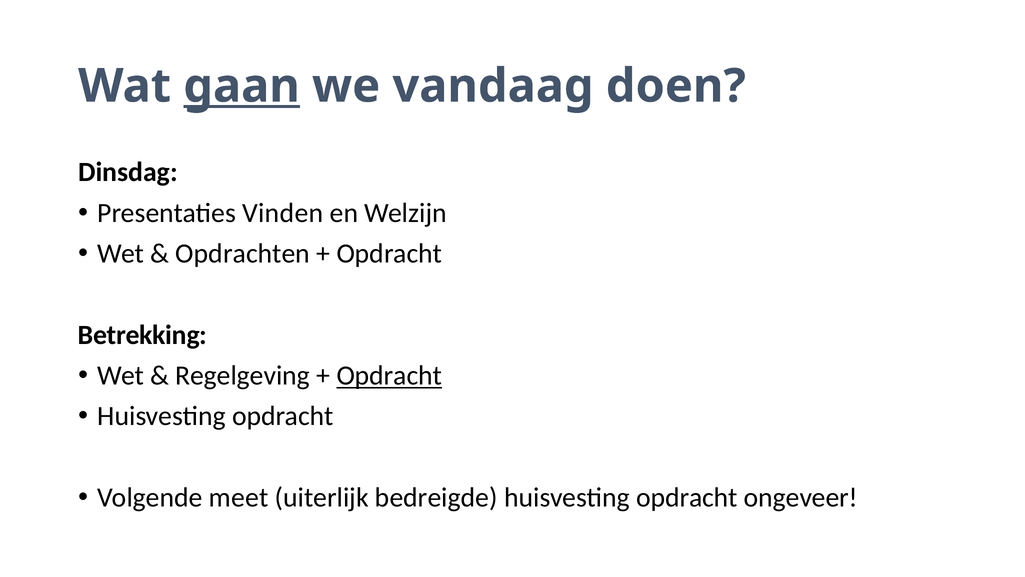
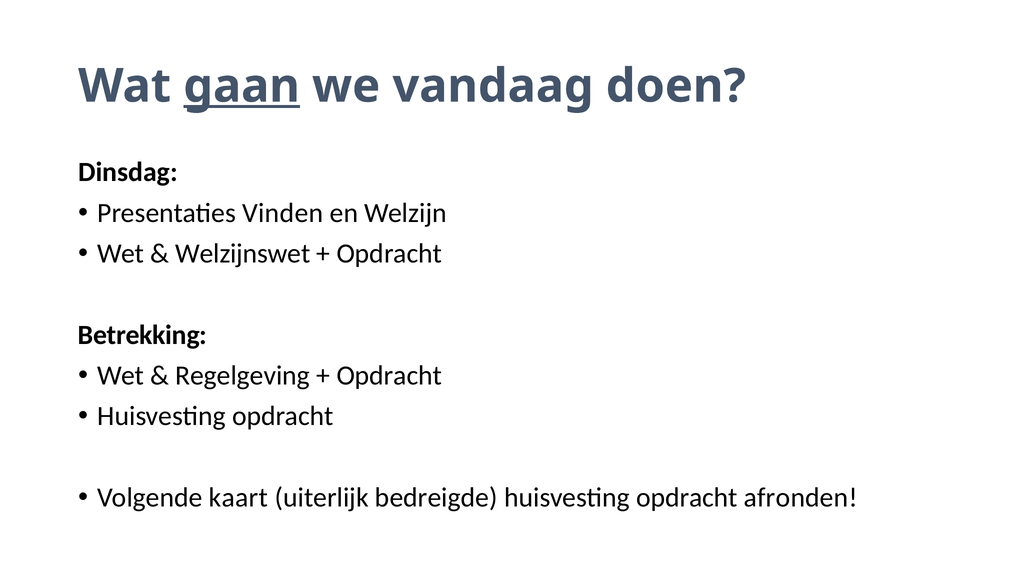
Opdrachten: Opdrachten -> Welzijnswet
Opdracht at (389, 375) underline: present -> none
meet: meet -> kaart
ongeveer: ongeveer -> afronden
